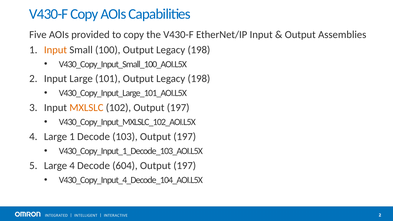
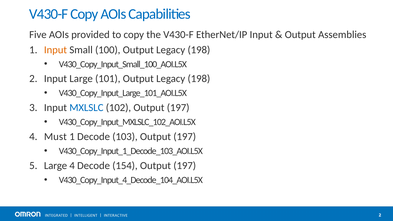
MXLSLC colour: orange -> blue
4 Large: Large -> Must
604: 604 -> 154
